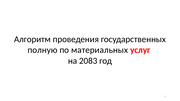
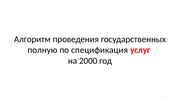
материальных: материальных -> спецификация
2083: 2083 -> 2000
